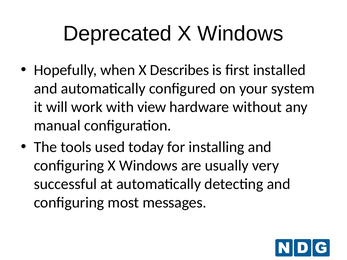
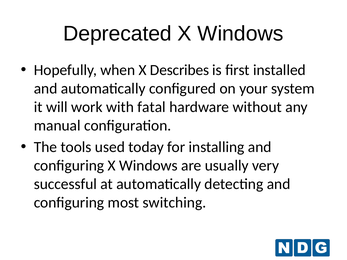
view: view -> fatal
messages: messages -> switching
